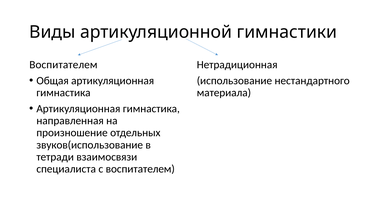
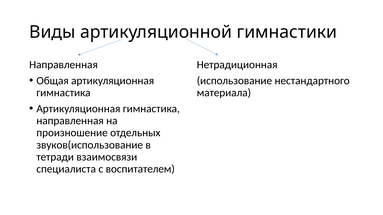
Воспитателем at (63, 65): Воспитателем -> Направленная
